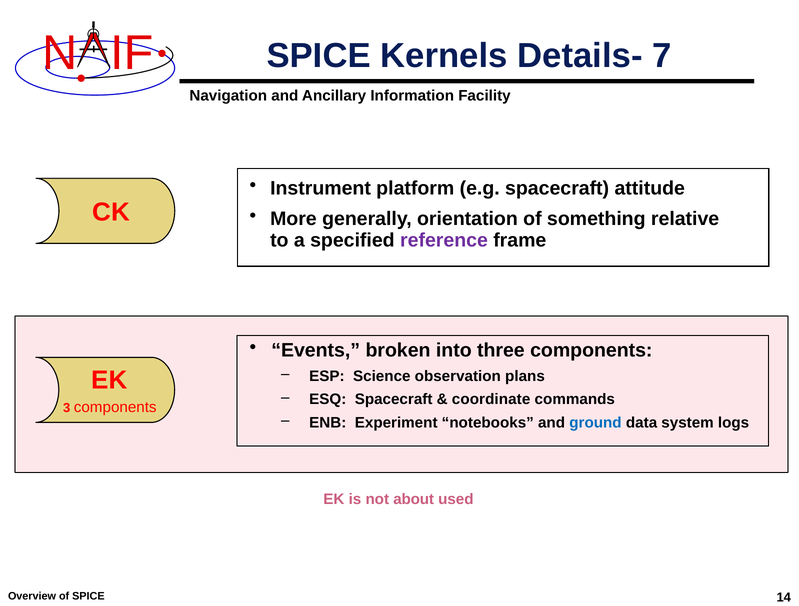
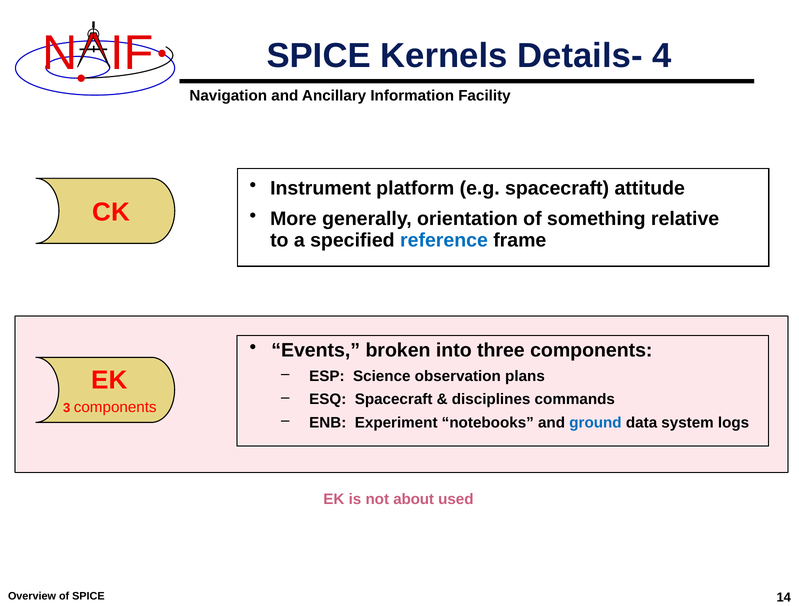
7: 7 -> 4
reference colour: purple -> blue
coordinate: coordinate -> disciplines
